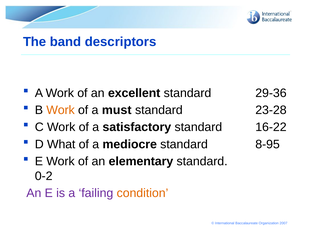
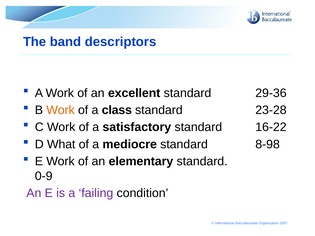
must: must -> class
8-95: 8-95 -> 8-98
0-2: 0-2 -> 0-9
condition colour: orange -> black
